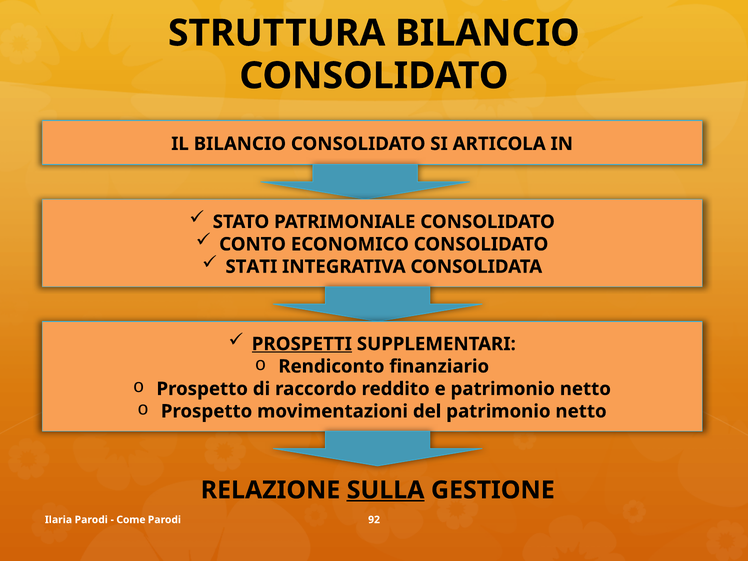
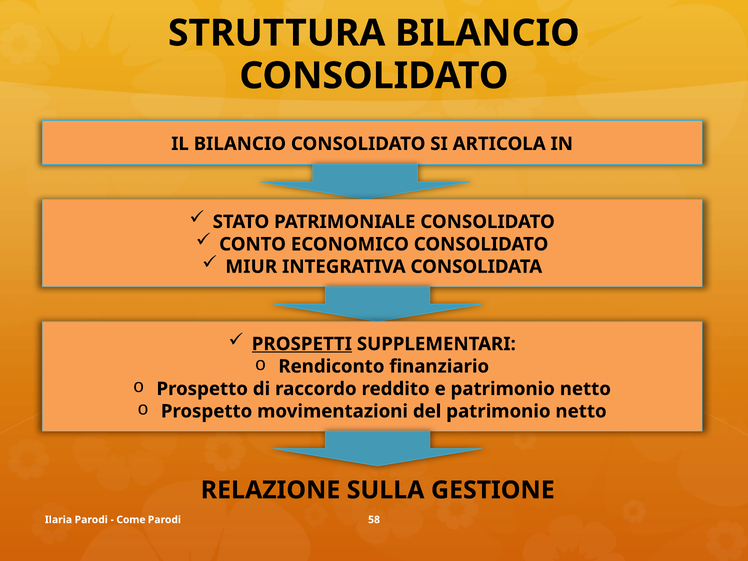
STATI: STATI -> MIUR
SULLA underline: present -> none
92: 92 -> 58
